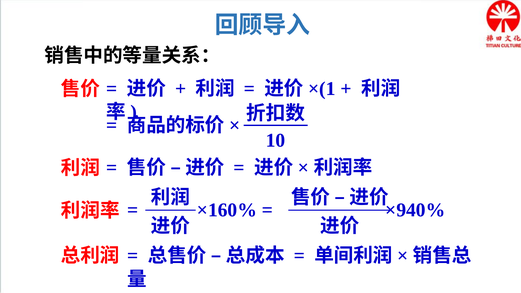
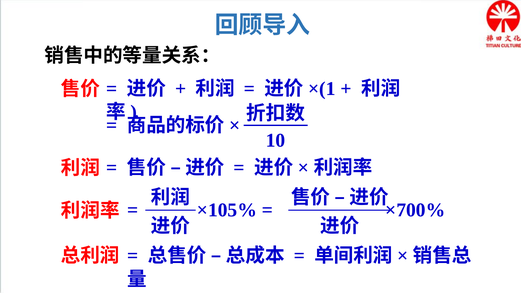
×160%: ×160% -> ×105%
×940%: ×940% -> ×700%
